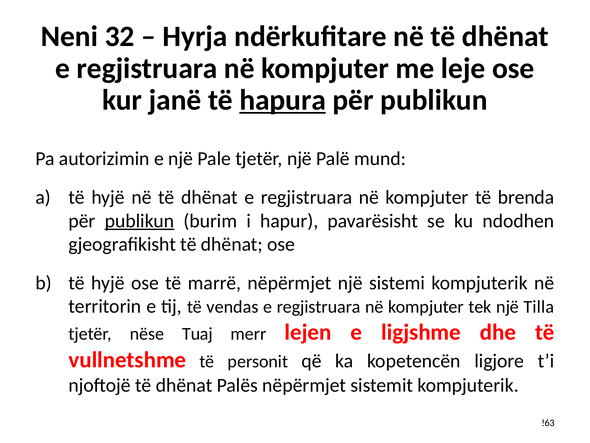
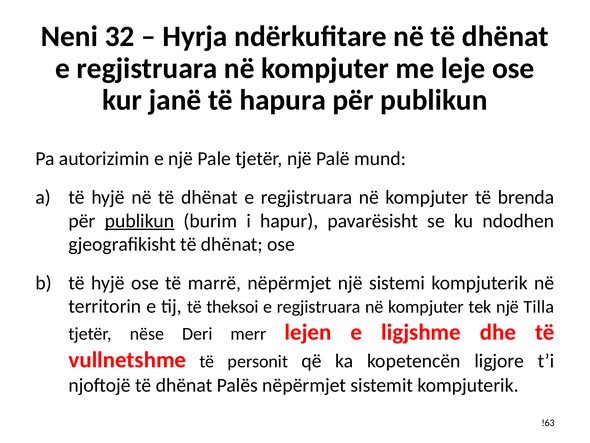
hapura underline: present -> none
vendas: vendas -> theksoi
Tuaj: Tuaj -> Deri
